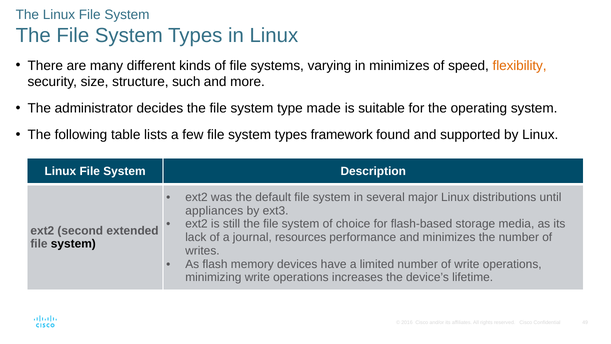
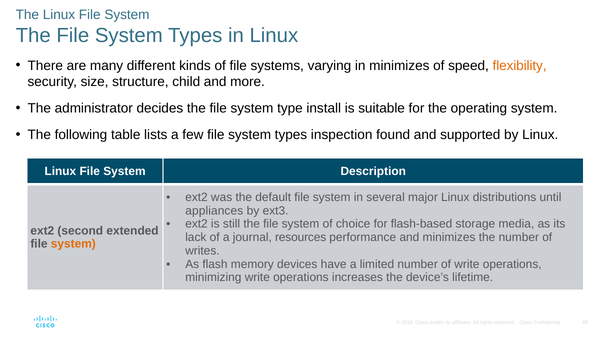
such: such -> child
made: made -> install
framework: framework -> inspection
system at (73, 244) colour: black -> orange
